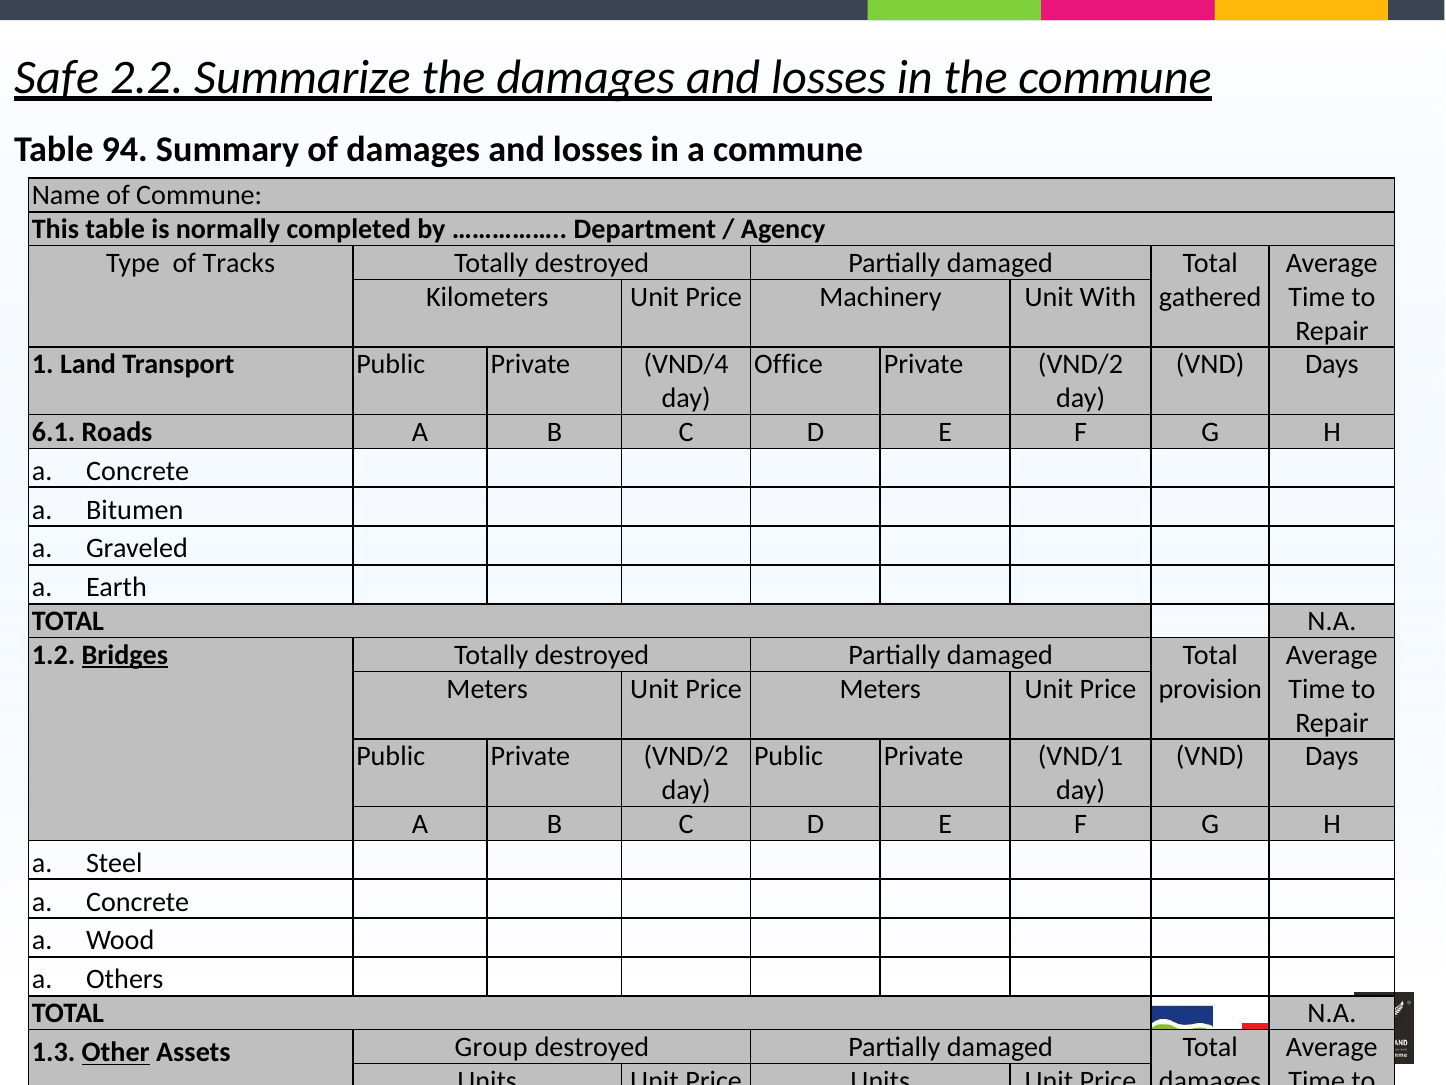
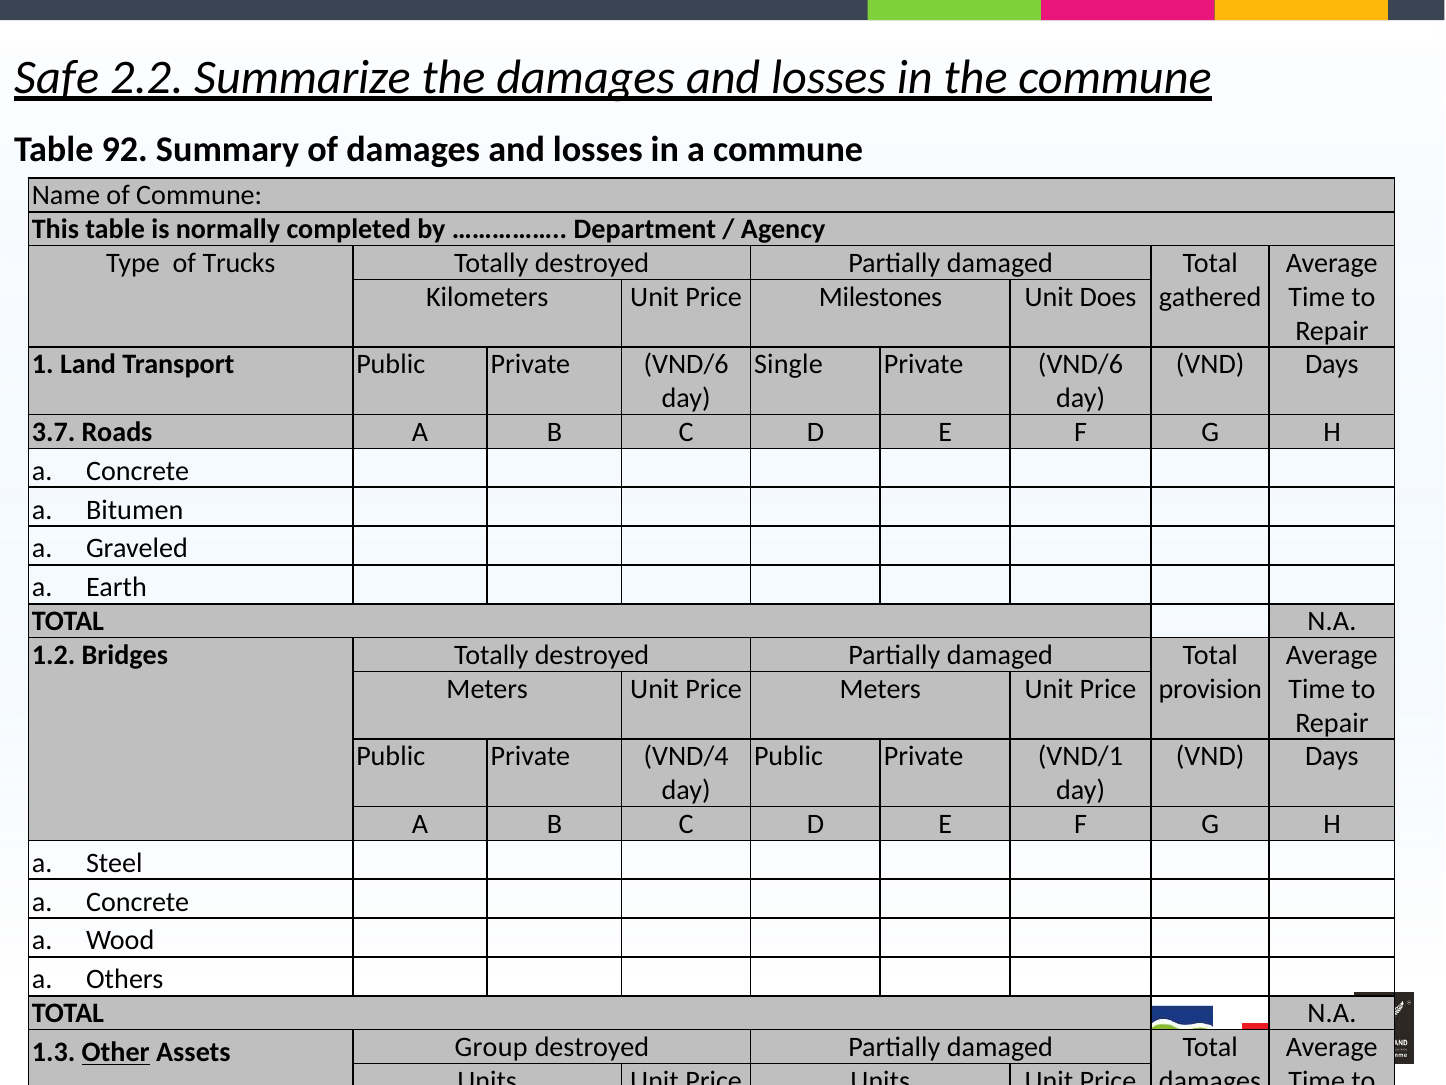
94: 94 -> 92
of Tracks: Tracks -> Trucks
Machinery: Machinery -> Milestones
With: With -> Does
Public Private VND/4: VND/4 -> VND/6
Office: Office -> Single
VND/2 at (1081, 364): VND/2 -> VND/6
6.1: 6.1 -> 3.7
Bridges underline: present -> none
Public Private VND/2: VND/2 -> VND/4
